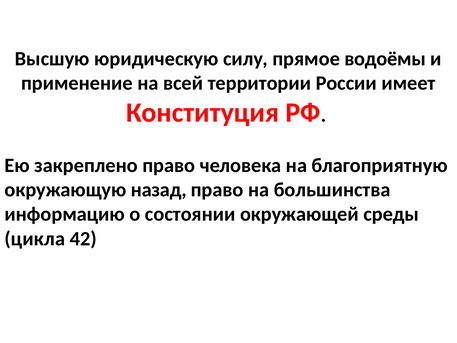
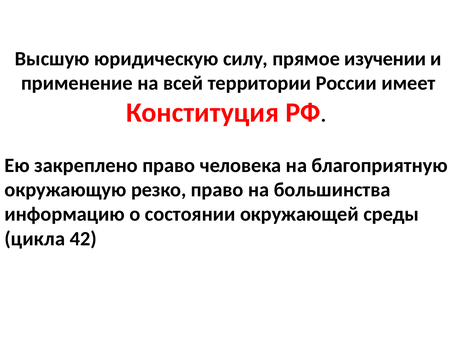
водоёмы: водоёмы -> изучении
назад: назад -> резко
